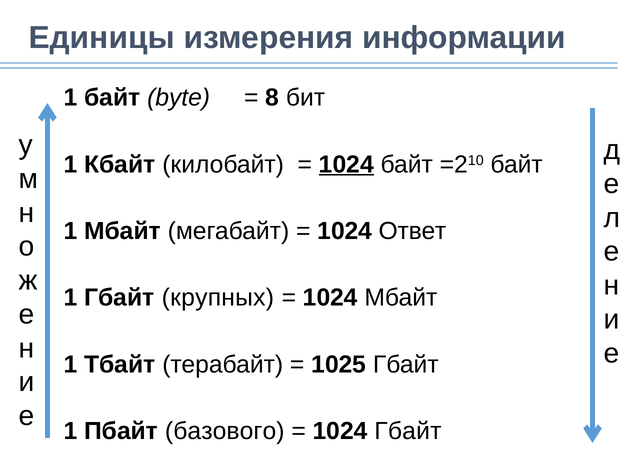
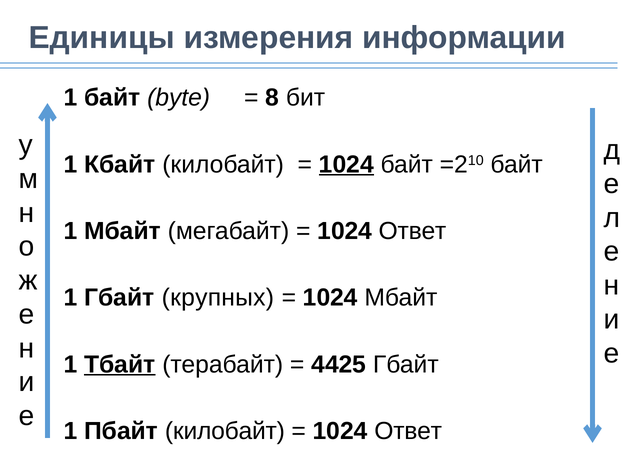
Тбайт underline: none -> present
1025: 1025 -> 4425
Пбайт базового: базового -> килобайт
Гбайт at (408, 431): Гбайт -> Ответ
